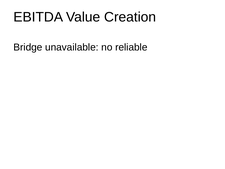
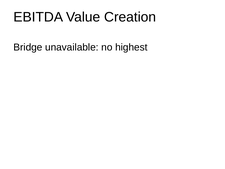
reliable: reliable -> highest
